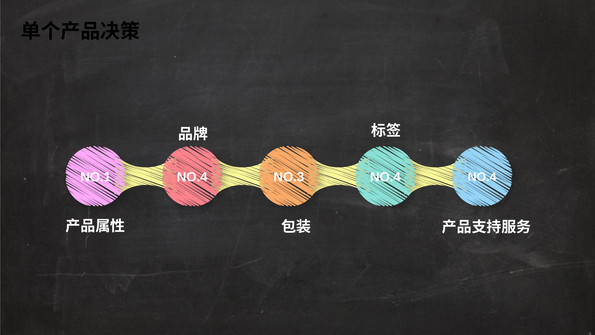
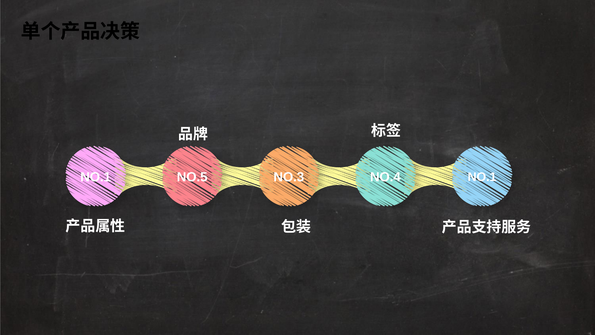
NO.1 NO.4: NO.4 -> NO.5
NO.4 NO.4: NO.4 -> NO.1
